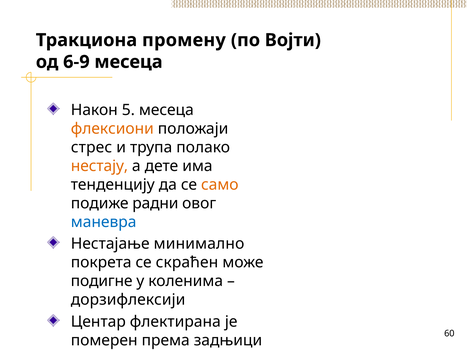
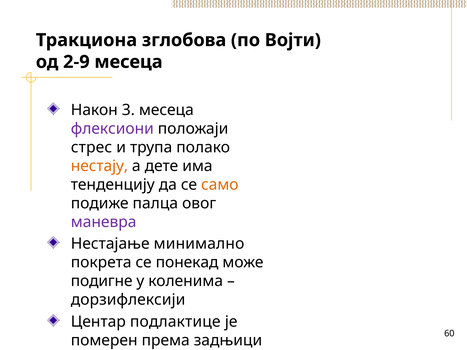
промену: промену -> зглобова
6-9: 6-9 -> 2-9
5: 5 -> 3
флексиони colour: orange -> purple
радни: радни -> палца
маневра colour: blue -> purple
скраћен: скраћен -> понекад
флектирана: флектирана -> подлактице
